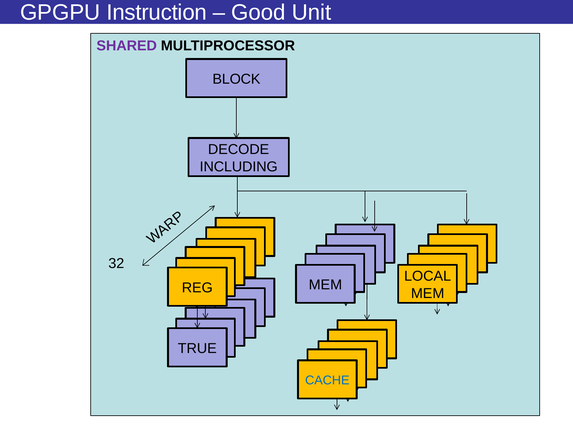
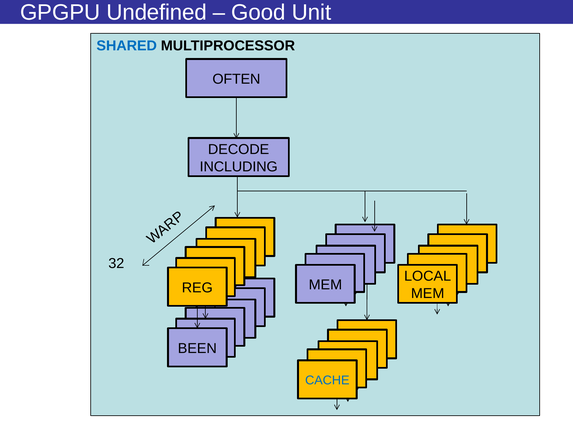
Instruction: Instruction -> Undefined
SHARED colour: purple -> blue
BLOCK: BLOCK -> OFTEN
TRUE: TRUE -> BEEN
